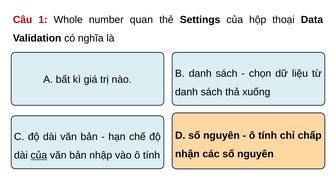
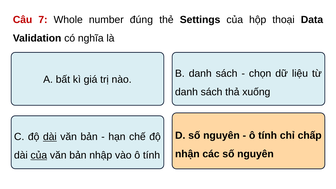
1: 1 -> 7
quan: quan -> đúng
dài at (50, 137) underline: none -> present
